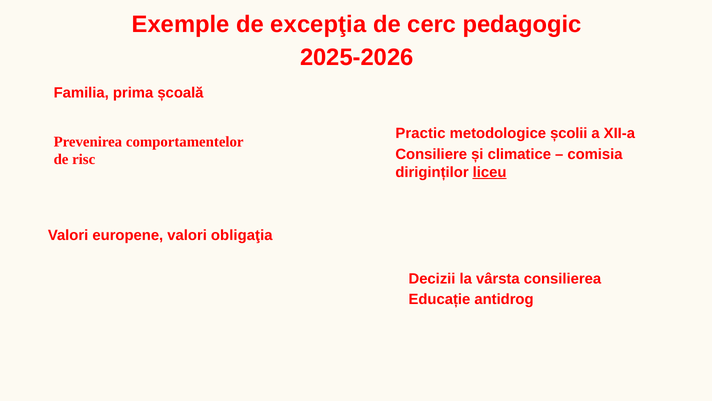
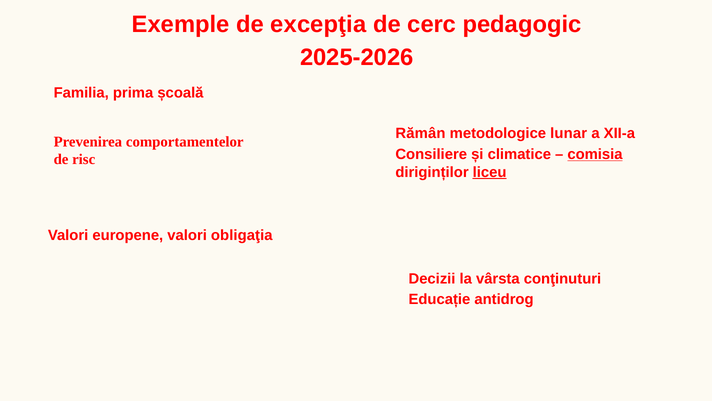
Practic: Practic -> Rămân
școlii: școlii -> lunar
comisia underline: none -> present
consilierea: consilierea -> conţinuturi
